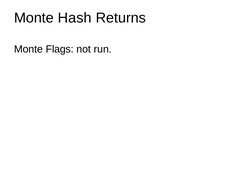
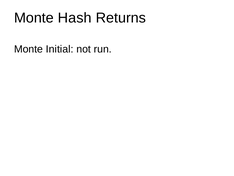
Flags: Flags -> Initial
